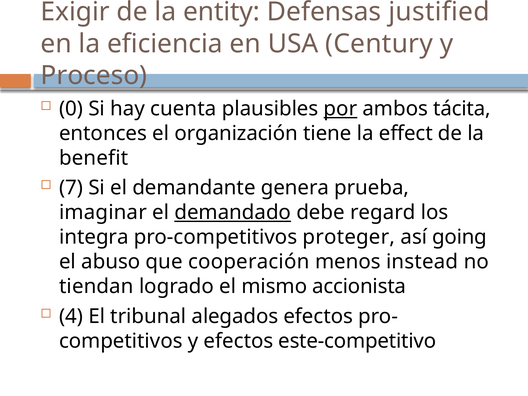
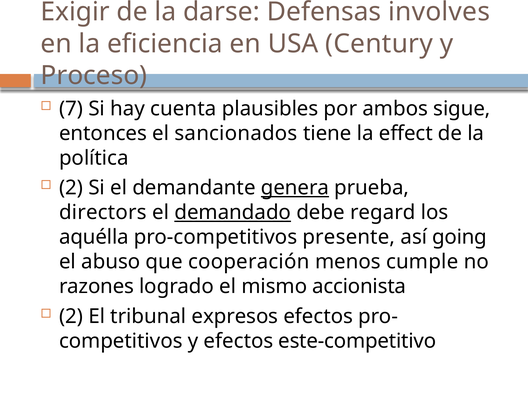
entity: entity -> darse
justified: justified -> involves
0: 0 -> 7
por underline: present -> none
tácita: tácita -> sigue
organización: organización -> sancionados
benefit: benefit -> política
7 at (71, 188): 7 -> 2
genera underline: none -> present
imaginar: imaginar -> directors
integra: integra -> aquélla
proteger: proteger -> presente
instead: instead -> cumple
tiendan: tiendan -> razones
4 at (71, 316): 4 -> 2
alegados: alegados -> expresos
